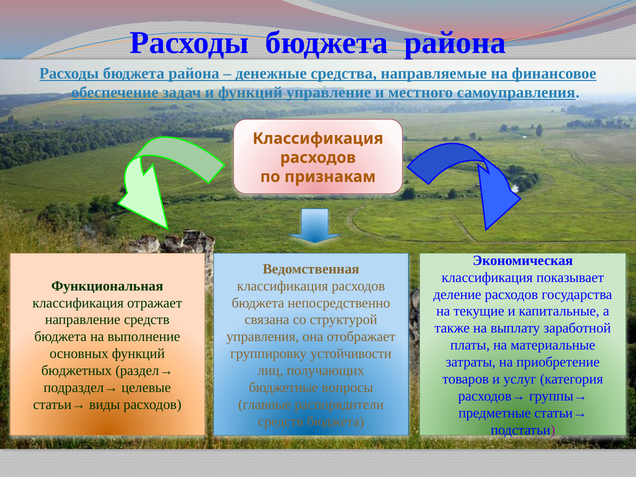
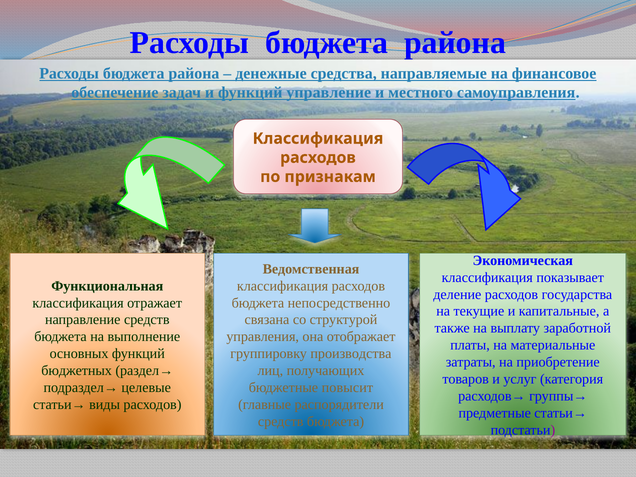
устойчивости: устойчивости -> производства
вопросы: вопросы -> повысит
